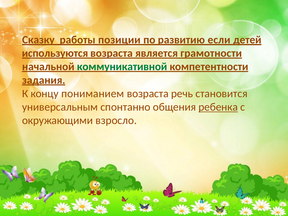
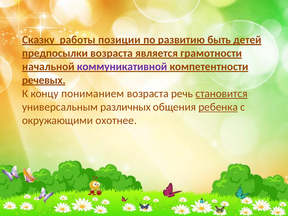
если: если -> быть
используются: используются -> предпосылки
коммуникативной colour: green -> purple
задания: задания -> речевых
становится underline: none -> present
спонтанно: спонтанно -> различных
взросло: взросло -> охотнее
